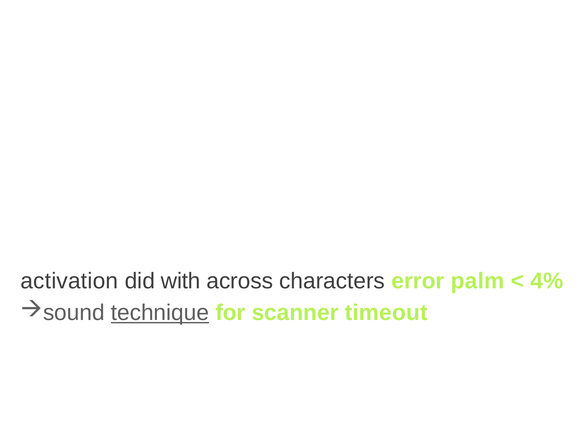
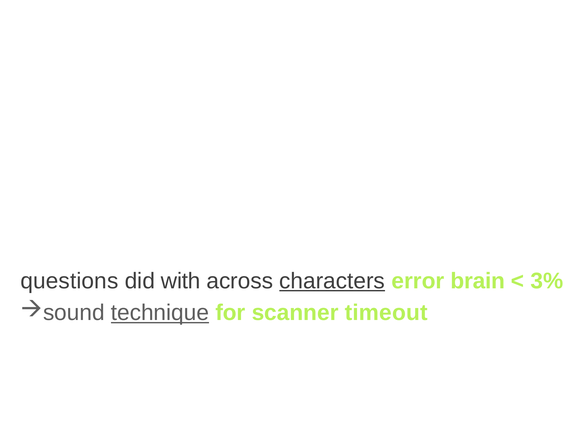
activation: activation -> questions
characters underline: none -> present
palm: palm -> brain
4%: 4% -> 3%
